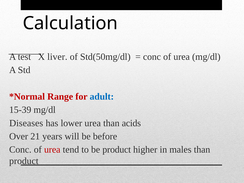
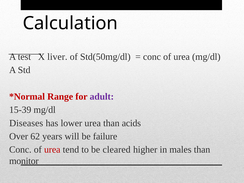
adult colour: blue -> purple
21: 21 -> 62
before: before -> failure
be product: product -> cleared
product at (24, 161): product -> monitor
